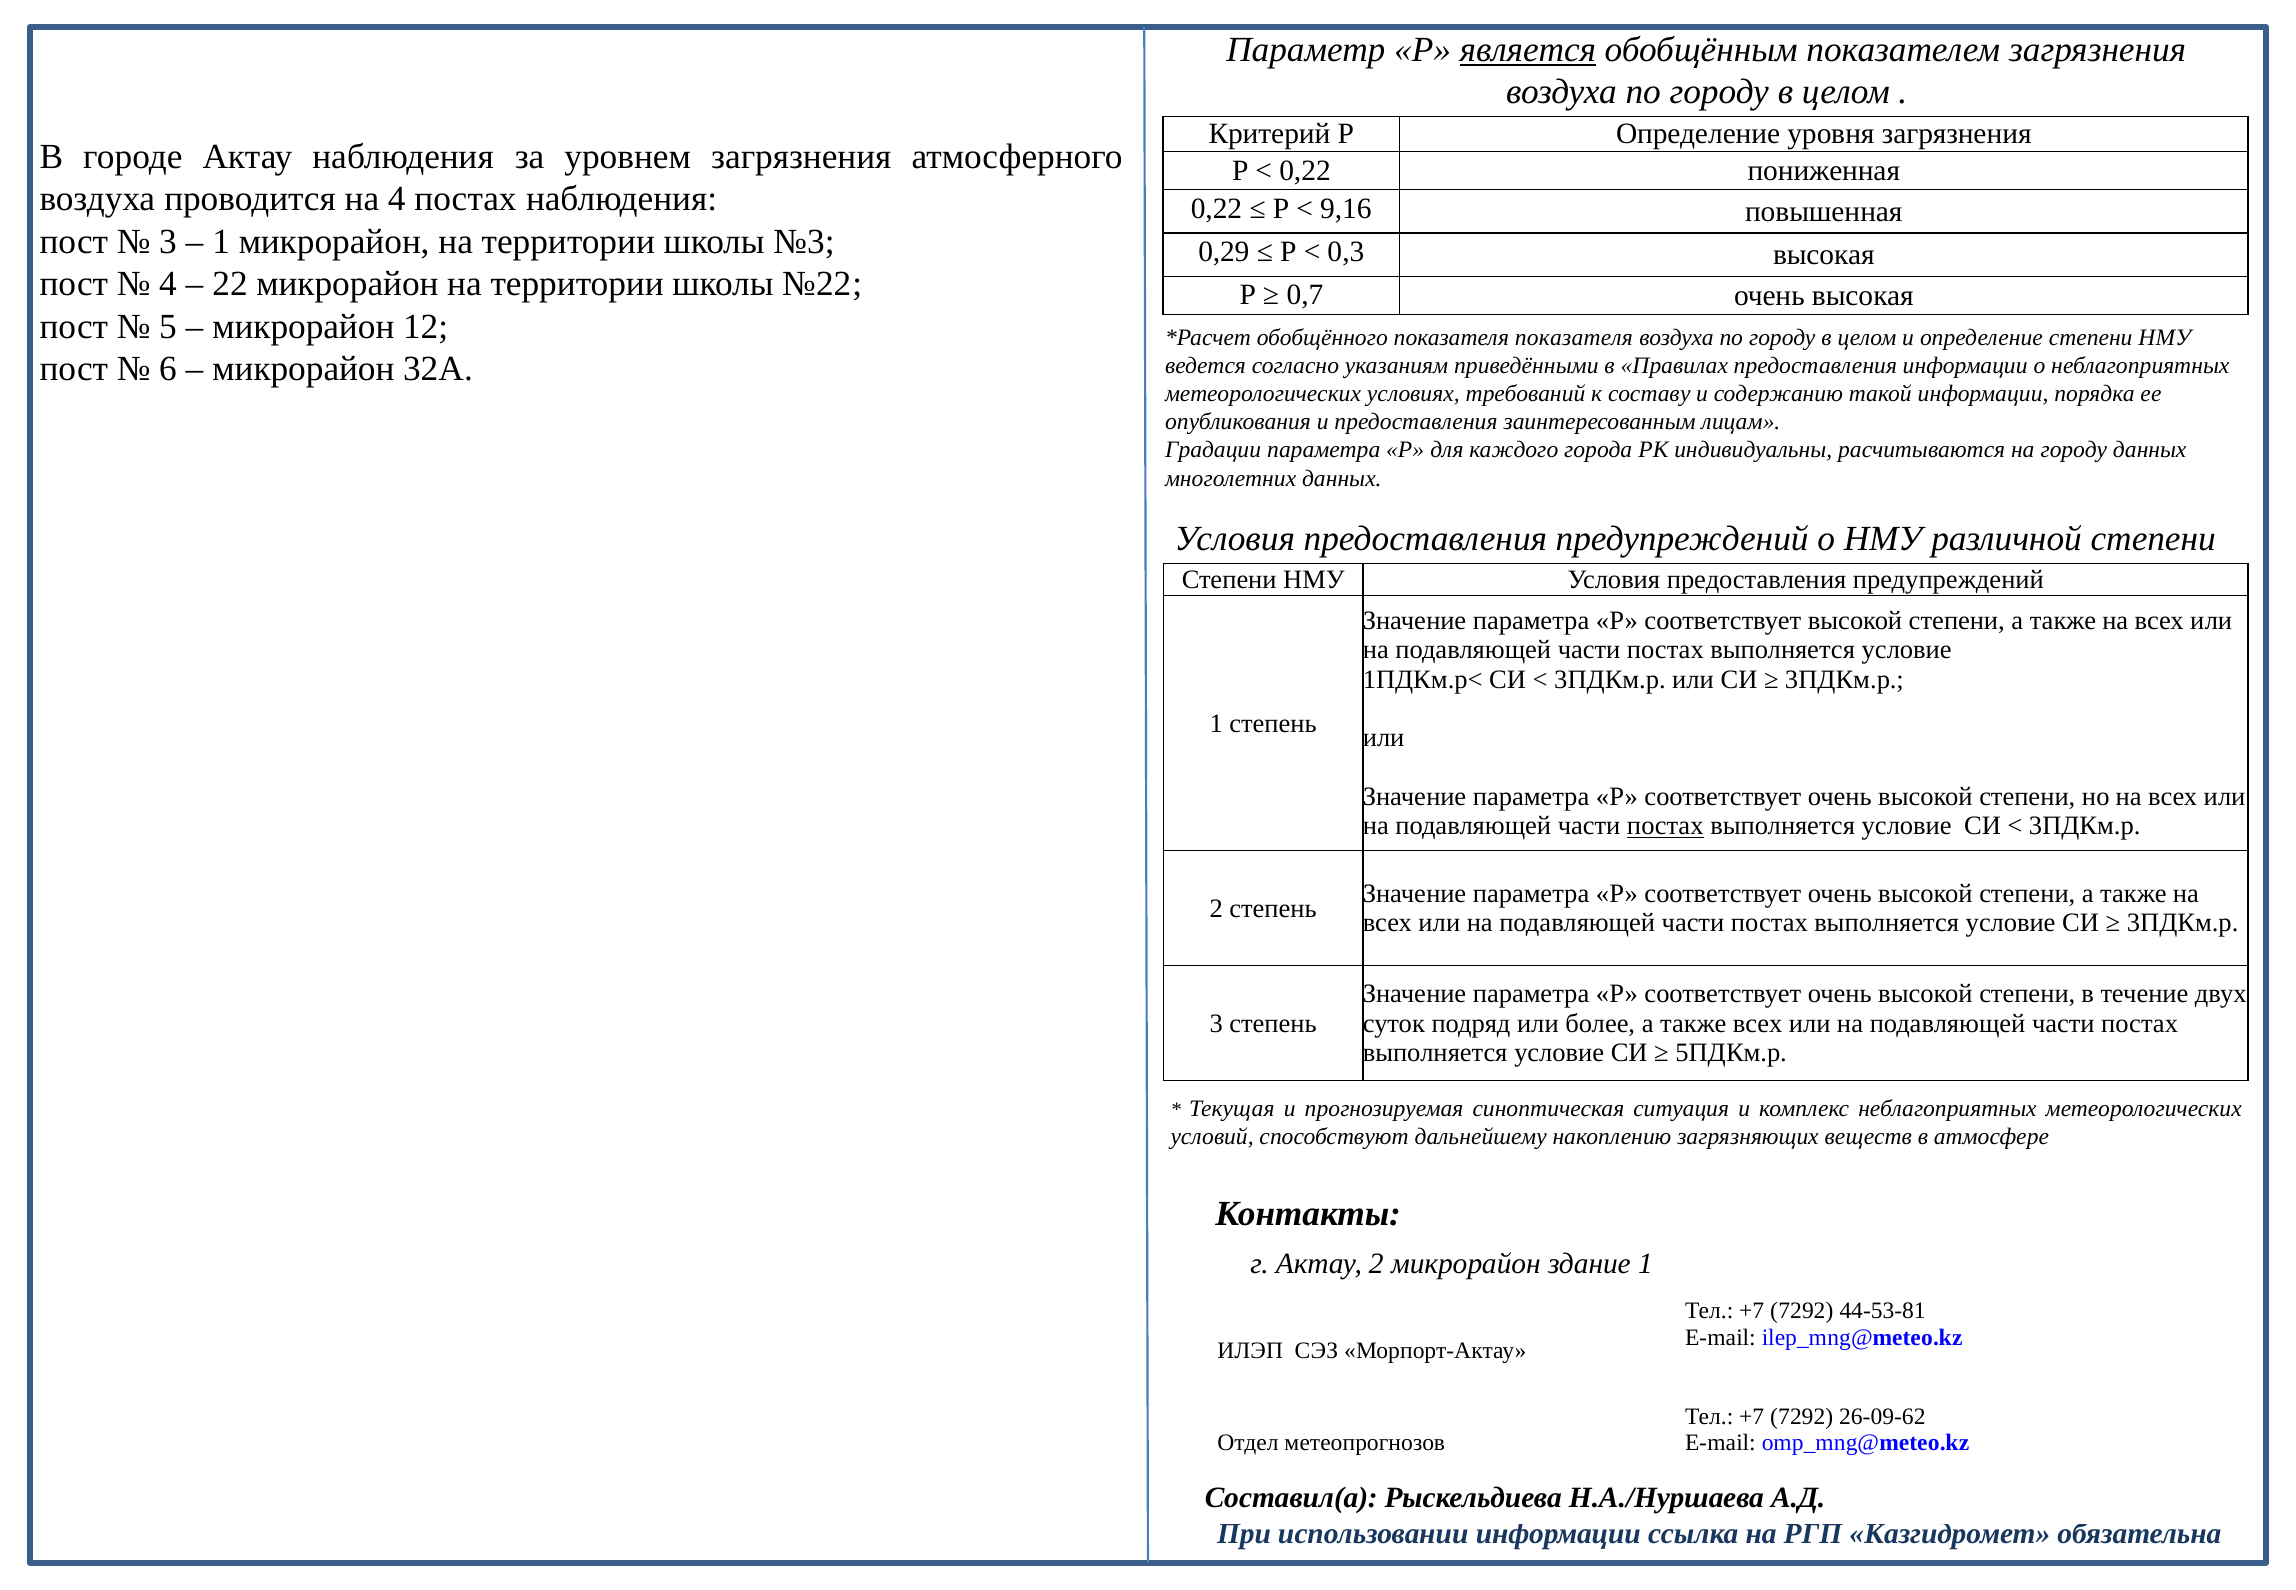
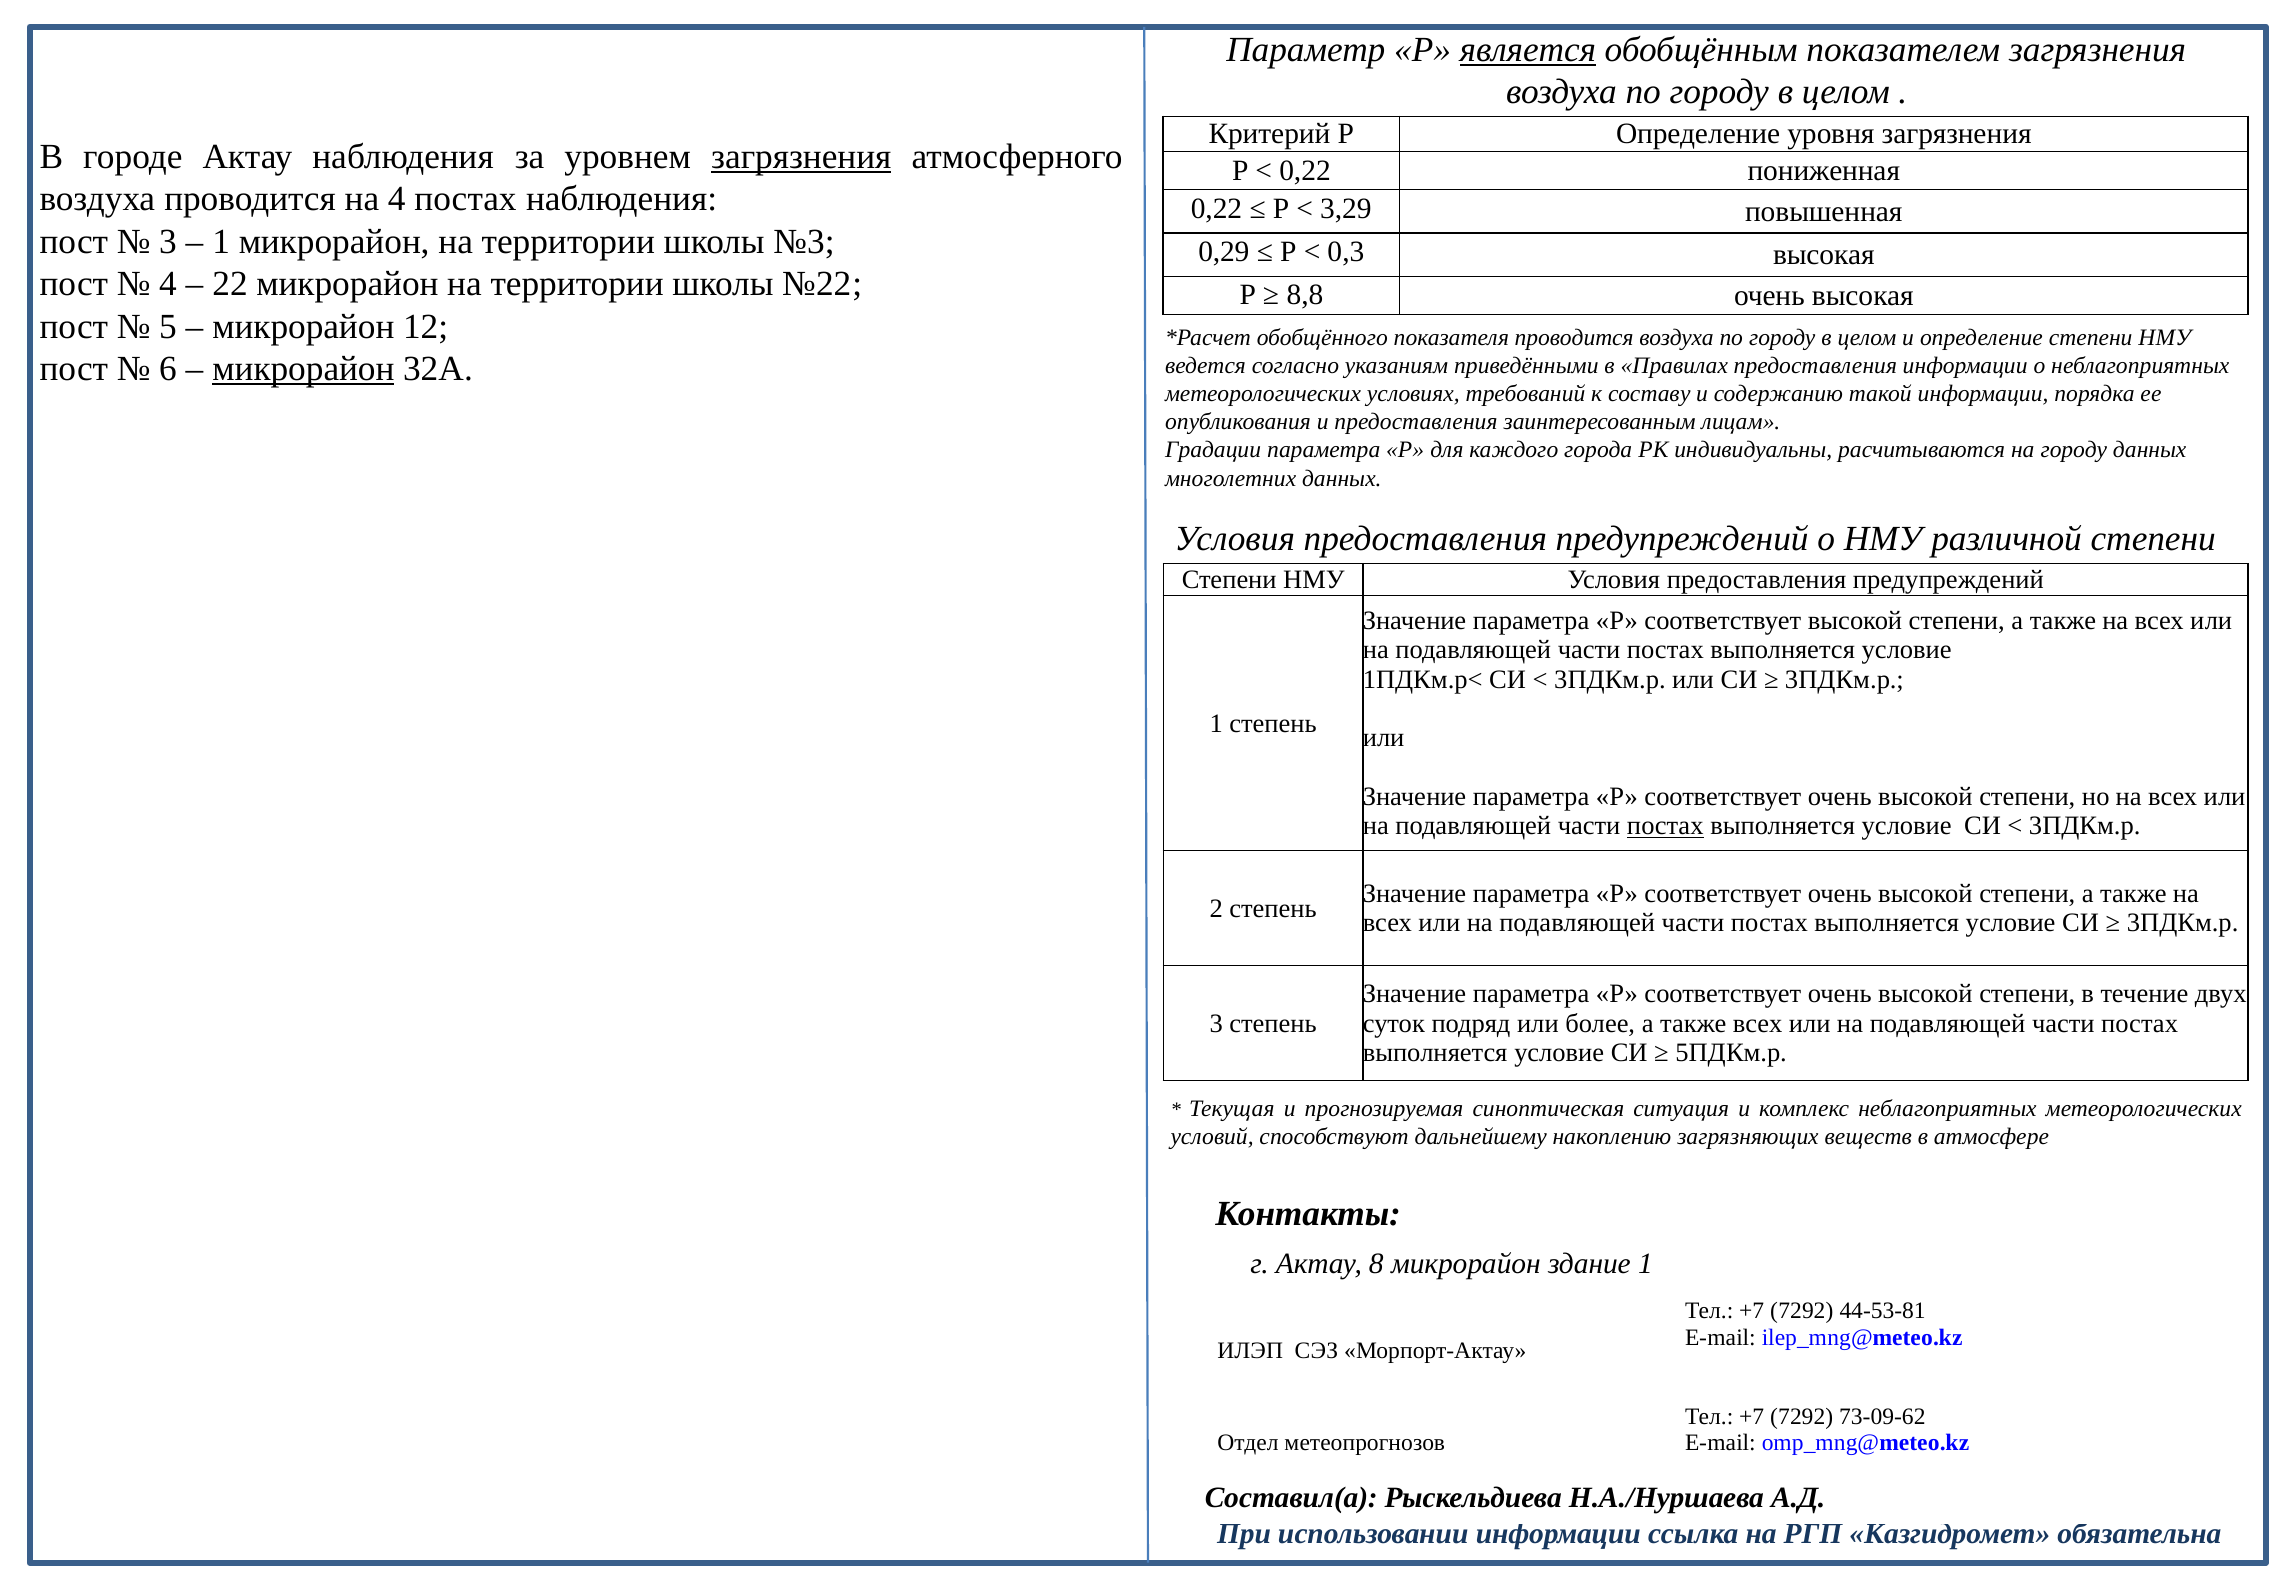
загрязнения at (801, 157) underline: none -> present
9,16: 9,16 -> 3,29
0,7: 0,7 -> 8,8
показателя показателя: показателя -> проводится
микрорайон at (303, 369) underline: none -> present
Актау 2: 2 -> 8
26-09-62: 26-09-62 -> 73-09-62
